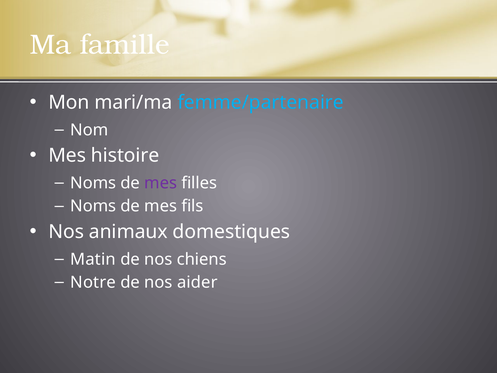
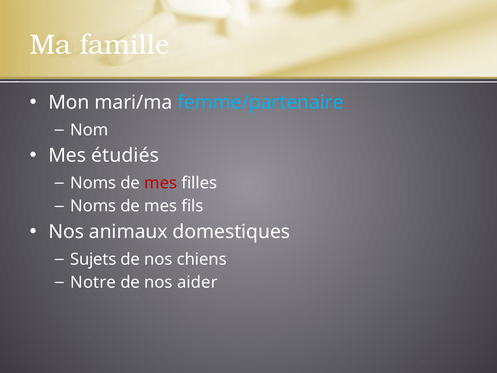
histoire: histoire -> étudiés
mes at (161, 183) colour: purple -> red
Matin: Matin -> Sujets
